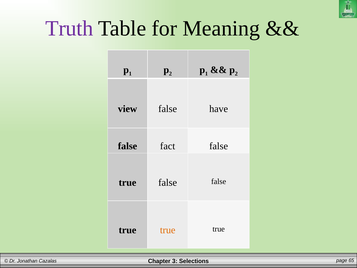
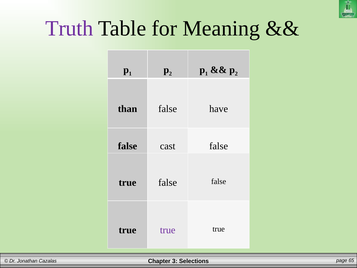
view: view -> than
fact: fact -> cast
true at (168, 230) colour: orange -> purple
